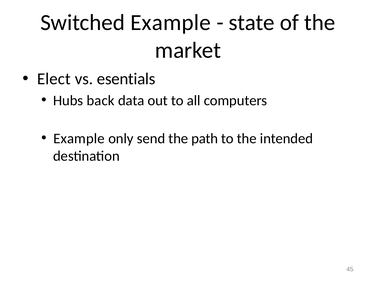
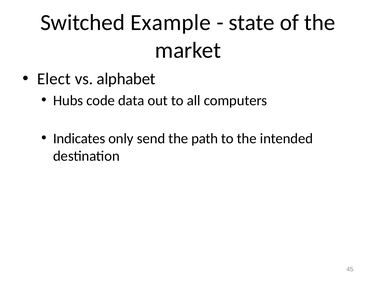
esentials: esentials -> alphabet
back: back -> code
Example at (79, 138): Example -> Indicates
